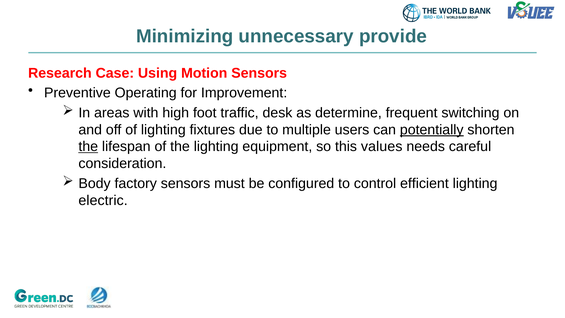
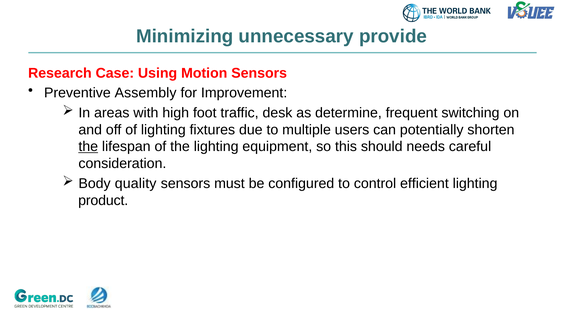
Operating: Operating -> Assembly
potentially underline: present -> none
values: values -> should
factory: factory -> quality
electric: electric -> product
